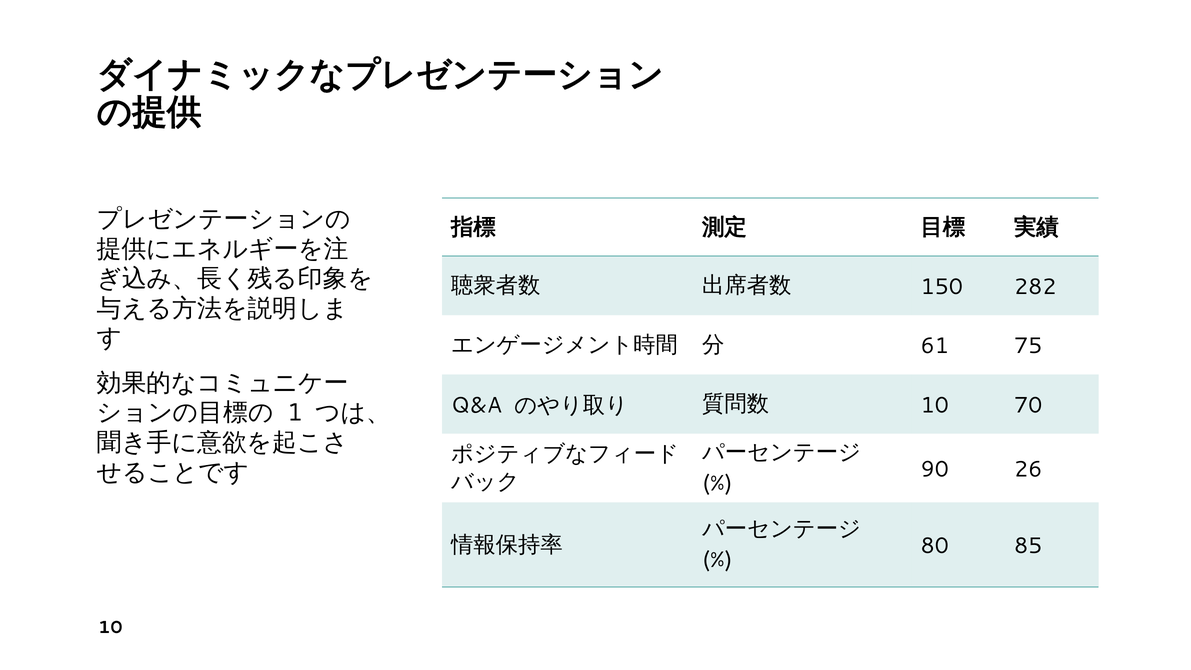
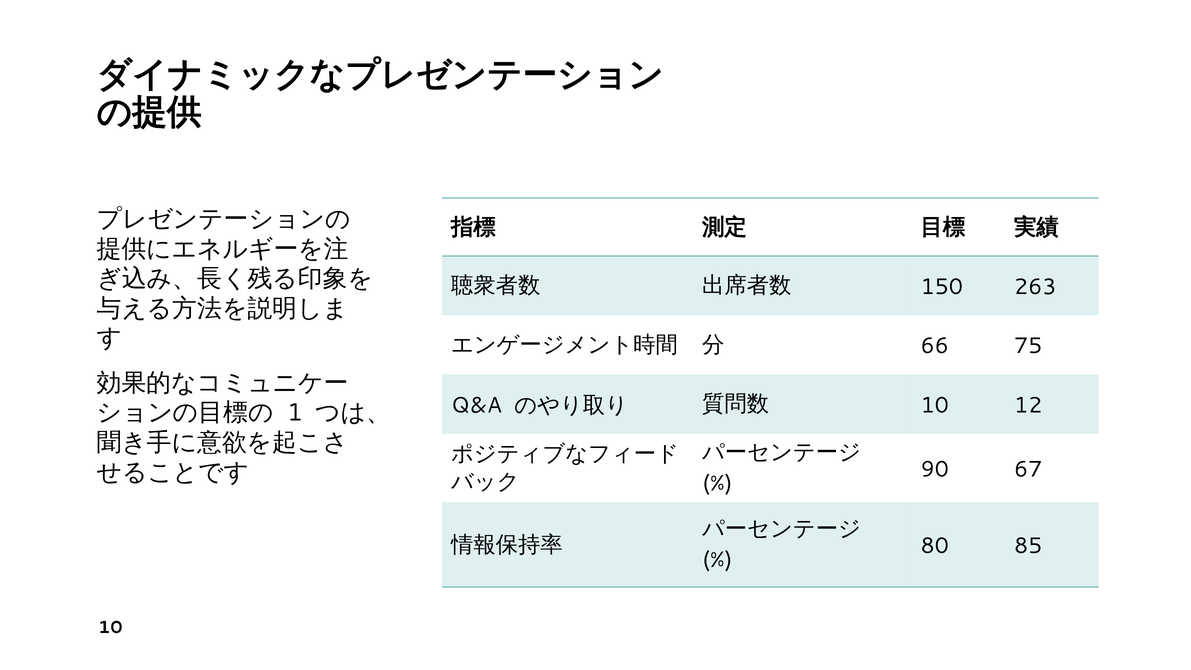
282: 282 -> 263
61: 61 -> 66
70: 70 -> 12
26: 26 -> 67
